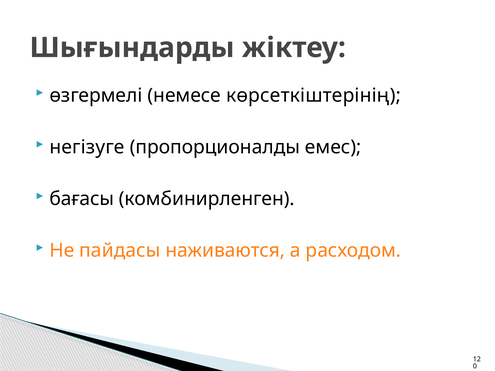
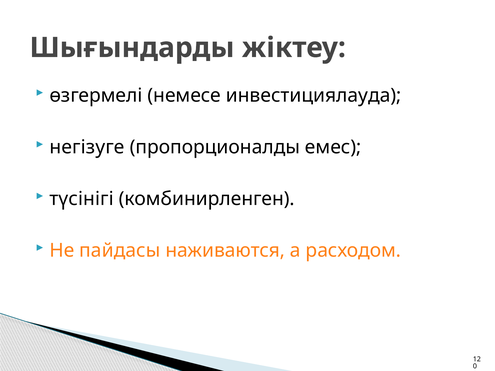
көрсеткіштерінің: көрсеткіштерінің -> инвестициялауда
бағасы: бағасы -> түсінігі
